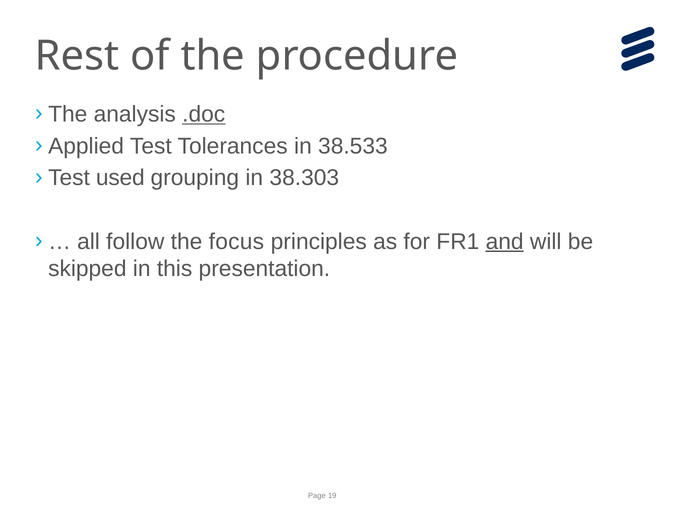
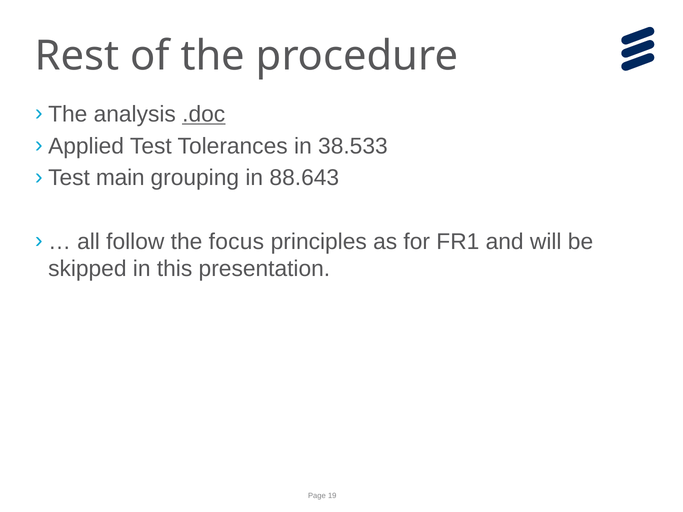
used: used -> main
38.303: 38.303 -> 88.643
and underline: present -> none
